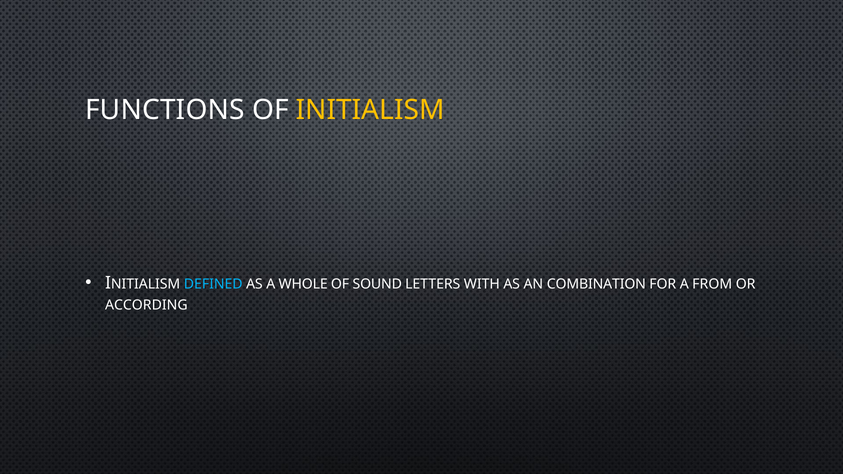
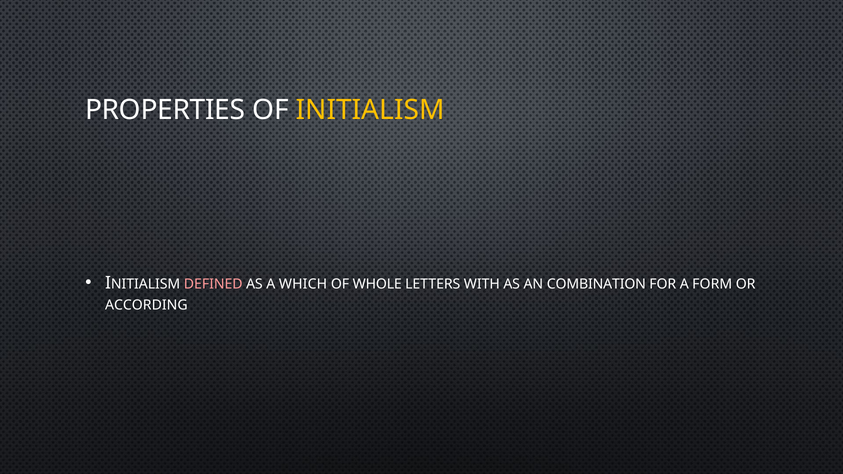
FUNCTIONS: FUNCTIONS -> PROPERTIES
DEFINED colour: light blue -> pink
WHOLE: WHOLE -> WHICH
SOUND: SOUND -> WHOLE
FROM: FROM -> FORM
